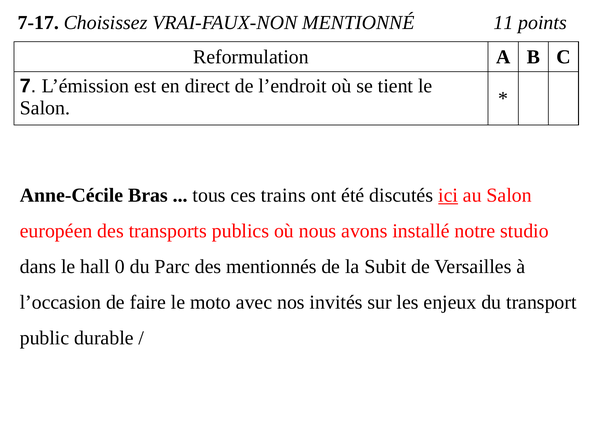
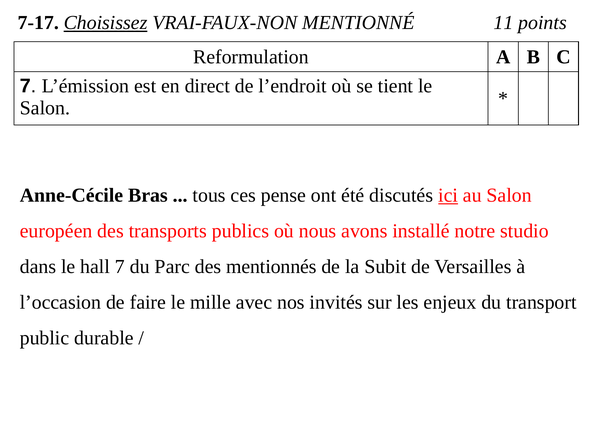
Choisissez underline: none -> present
trains: trains -> pense
hall 0: 0 -> 7
moto: moto -> mille
